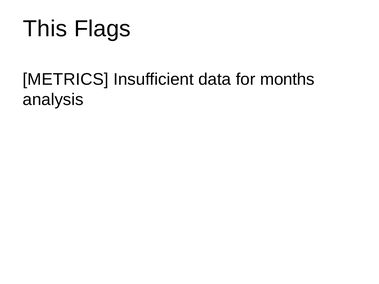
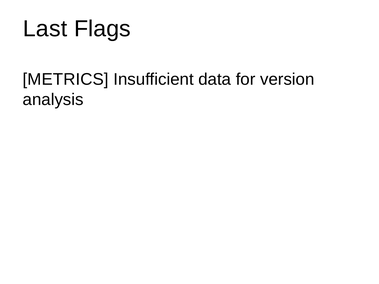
This: This -> Last
months: months -> version
